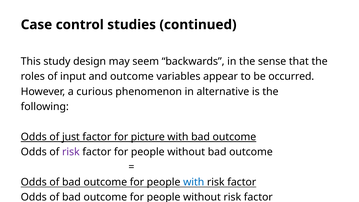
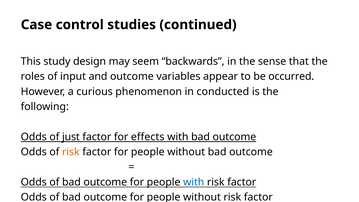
alternative: alternative -> conducted
picture: picture -> effects
risk at (71, 152) colour: purple -> orange
